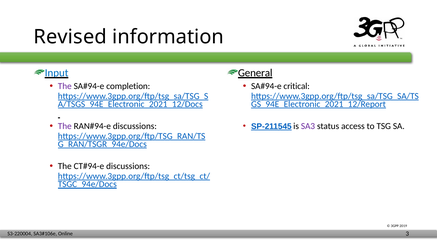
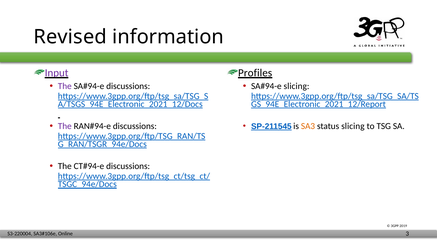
Input colour: blue -> purple
General: General -> Profiles
completion at (128, 86): completion -> discussions
critical at (297, 86): critical -> slicing
SA3 colour: purple -> orange
status access: access -> slicing
